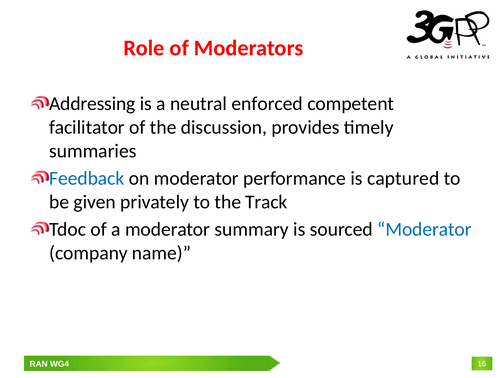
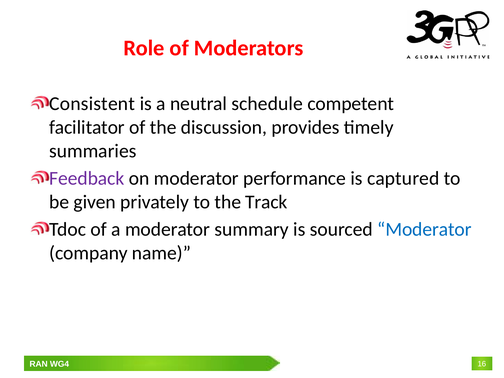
Addressing: Addressing -> Consistent
enforced: enforced -> schedule
Feedback colour: blue -> purple
